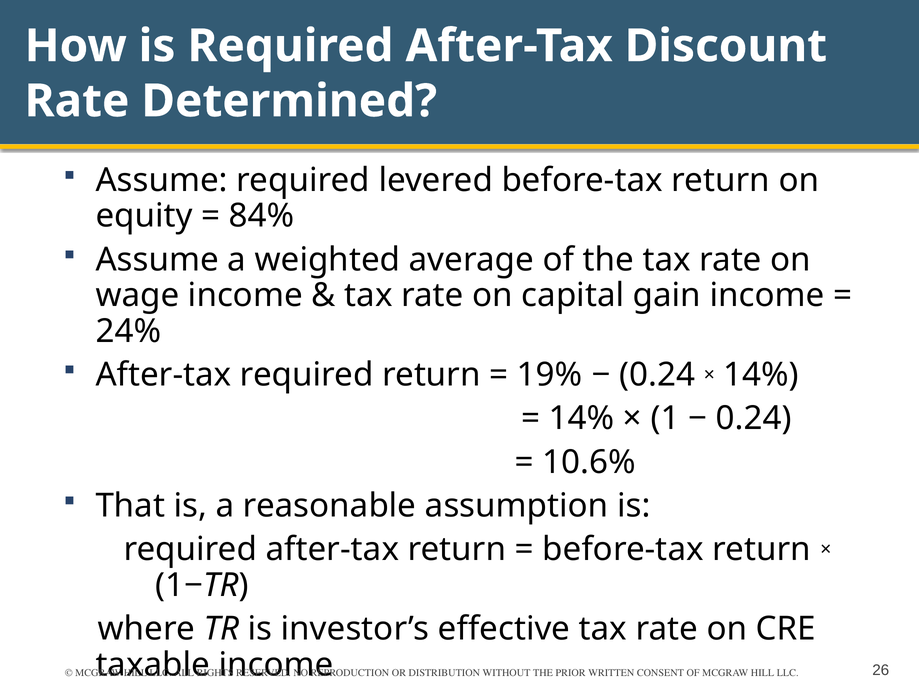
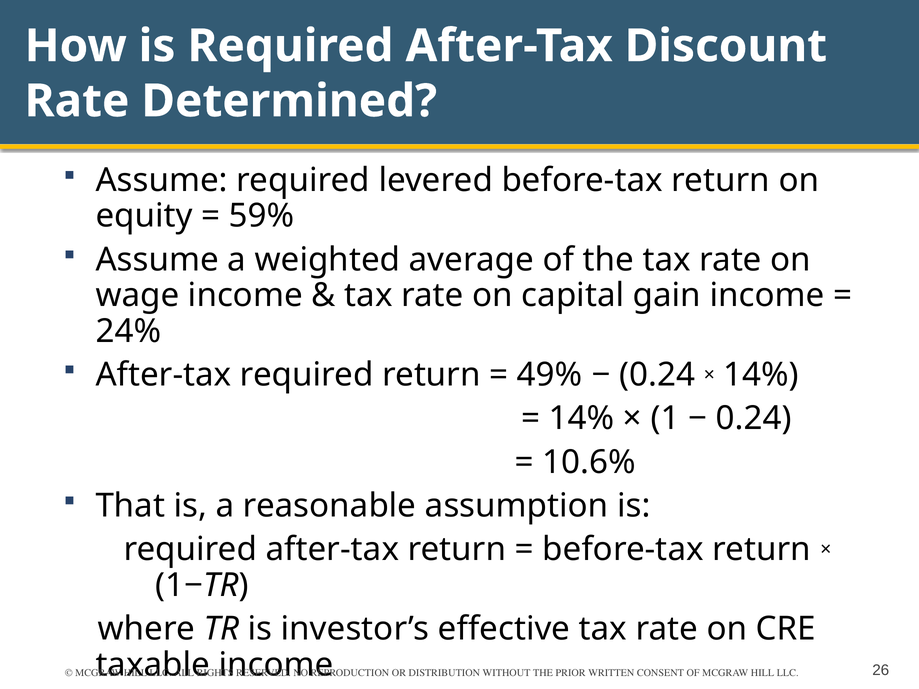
84%: 84% -> 59%
19%: 19% -> 49%
